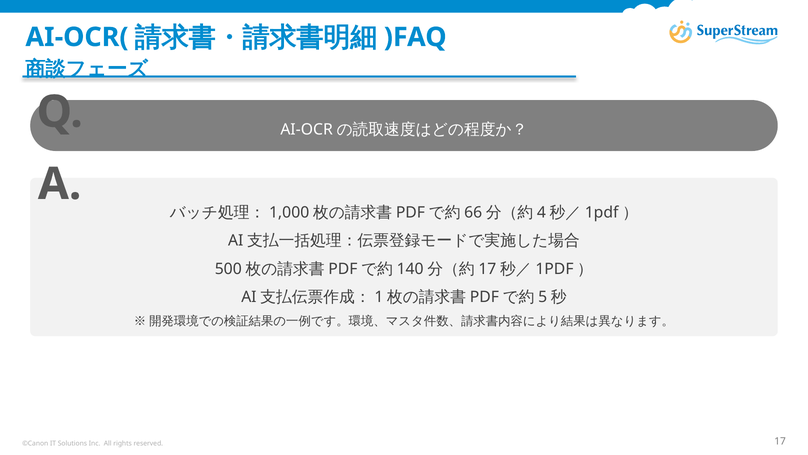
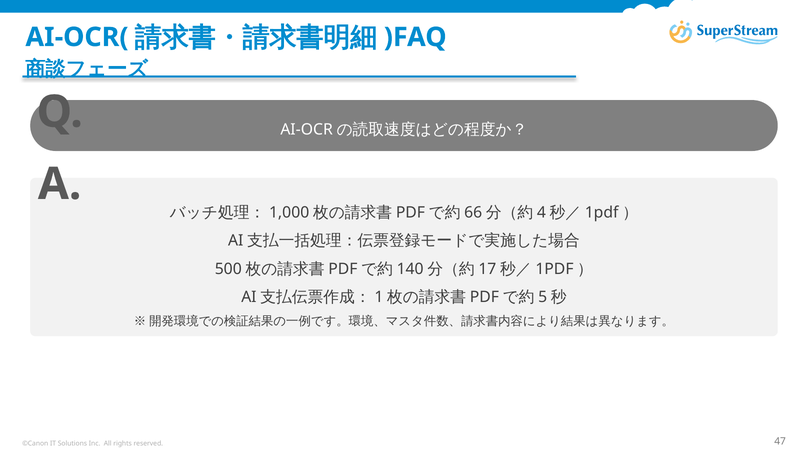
17: 17 -> 47
